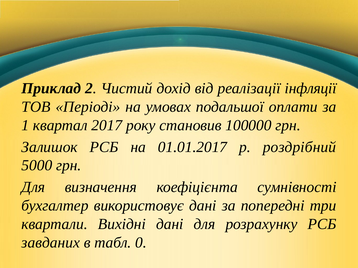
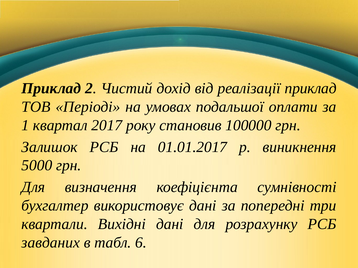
реалізації інфляції: інфляції -> приклад
роздрібний: роздрібний -> виникнення
0: 0 -> 6
